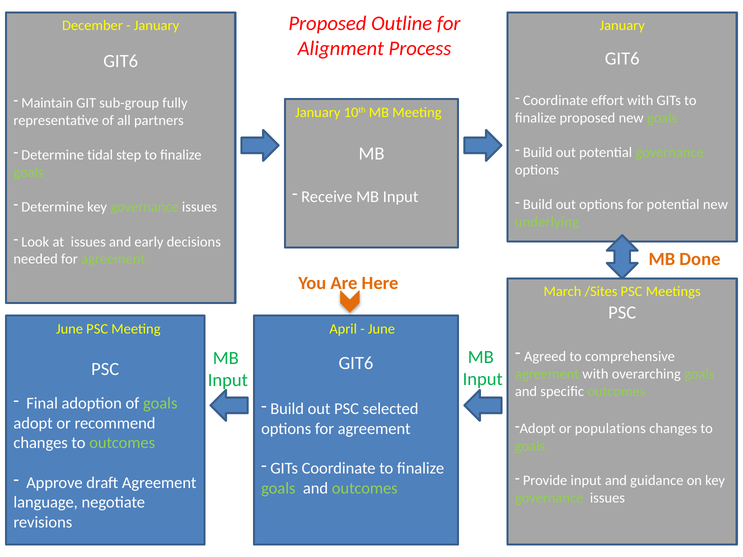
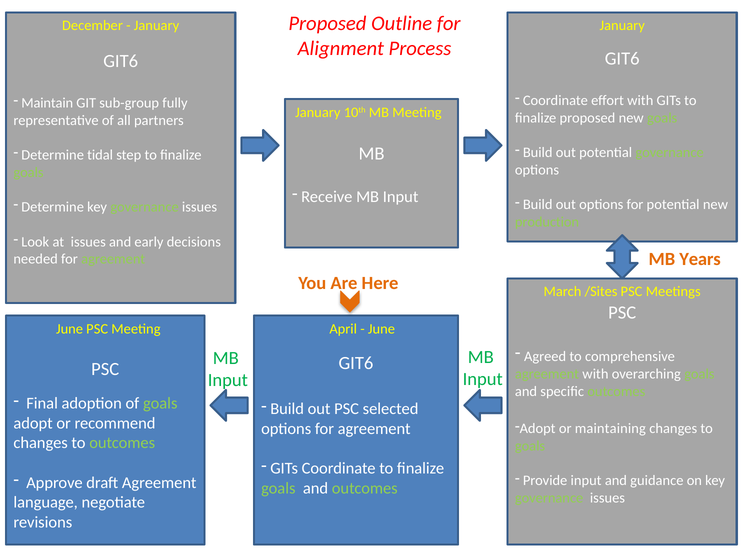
underlying: underlying -> production
Done: Done -> Years
populations: populations -> maintaining
